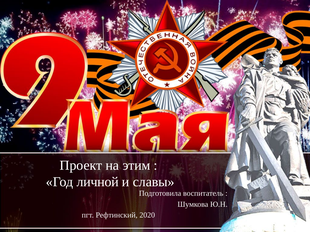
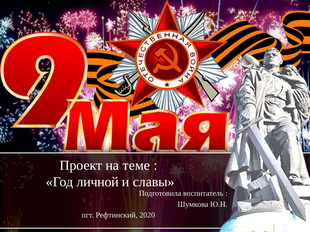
этим: этим -> теме
